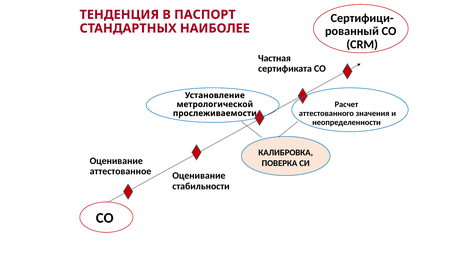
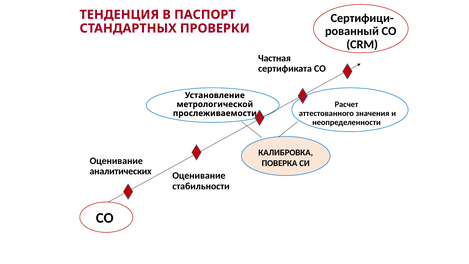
НАИБОЛЕЕ: НАИБОЛЕЕ -> ПРОВЕРКИ
аттестованное: аттестованное -> аналитических
